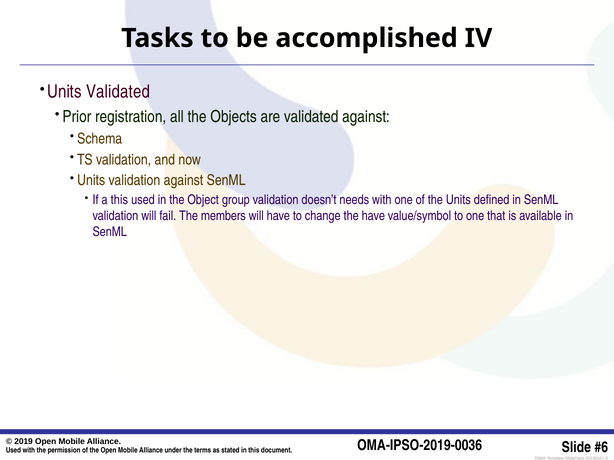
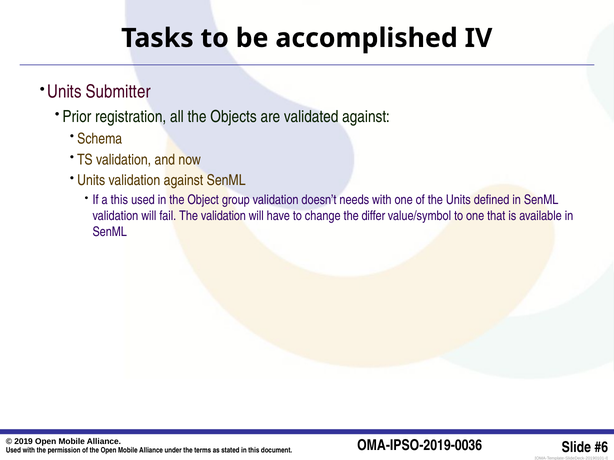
Units Validated: Validated -> Submitter
The members: members -> validation
the have: have -> differ
